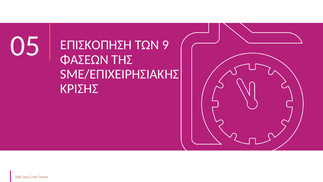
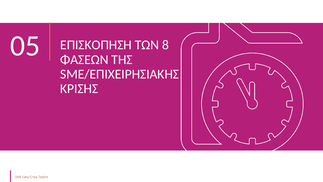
9: 9 -> 8
